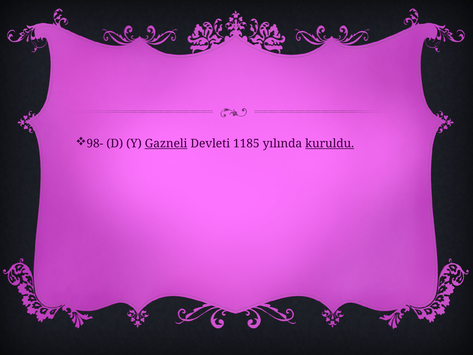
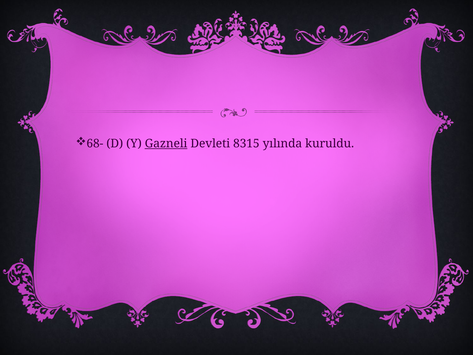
98-: 98- -> 68-
1185: 1185 -> 8315
kuruldu underline: present -> none
